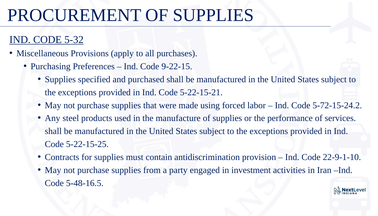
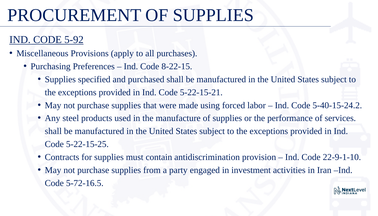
5-32: 5-32 -> 5-92
9-22-15: 9-22-15 -> 8-22-15
5-72-15-24.2: 5-72-15-24.2 -> 5-40-15-24.2
5-48-16.5: 5-48-16.5 -> 5-72-16.5
